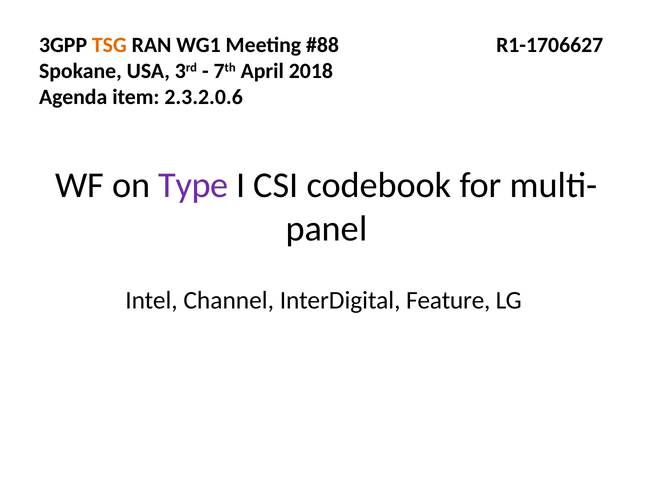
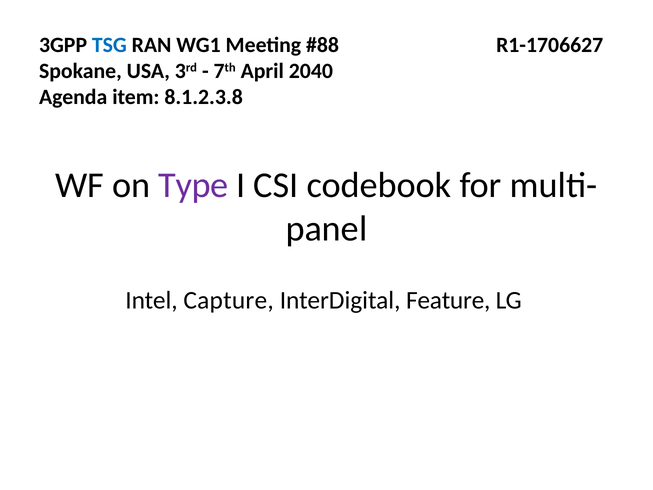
TSG colour: orange -> blue
2018: 2018 -> 2040
2.3.2.0.6: 2.3.2.0.6 -> 8.1.2.3.8
Channel: Channel -> Capture
